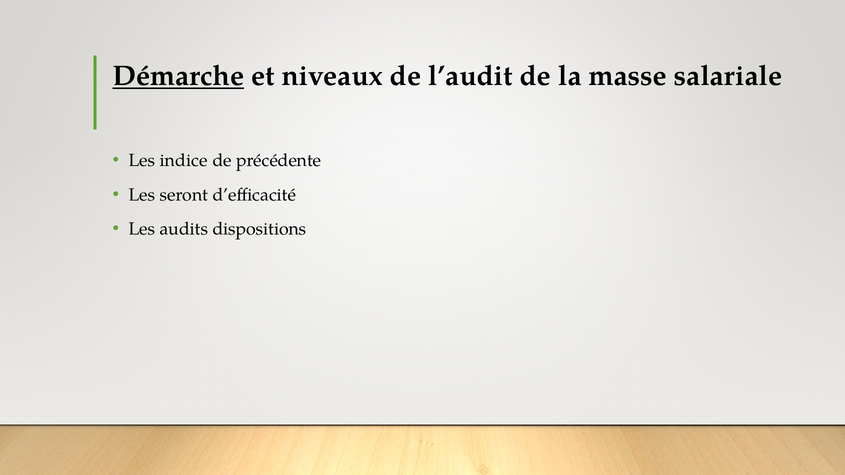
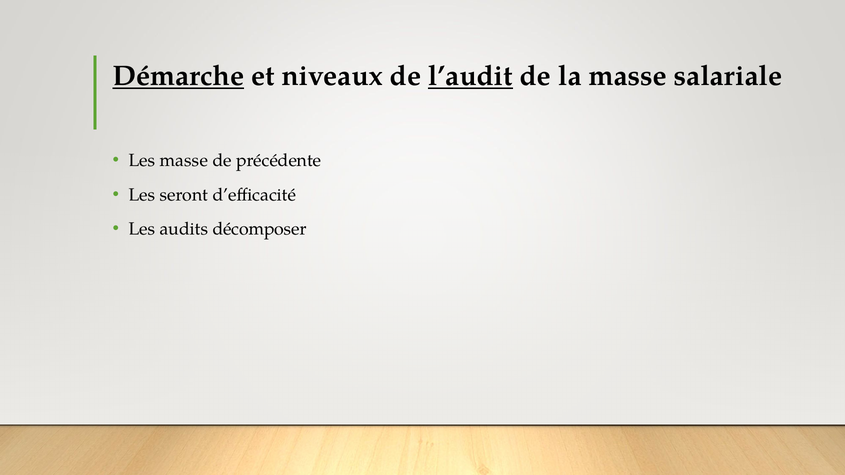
l’audit underline: none -> present
Les indice: indice -> masse
dispositions: dispositions -> décomposer
